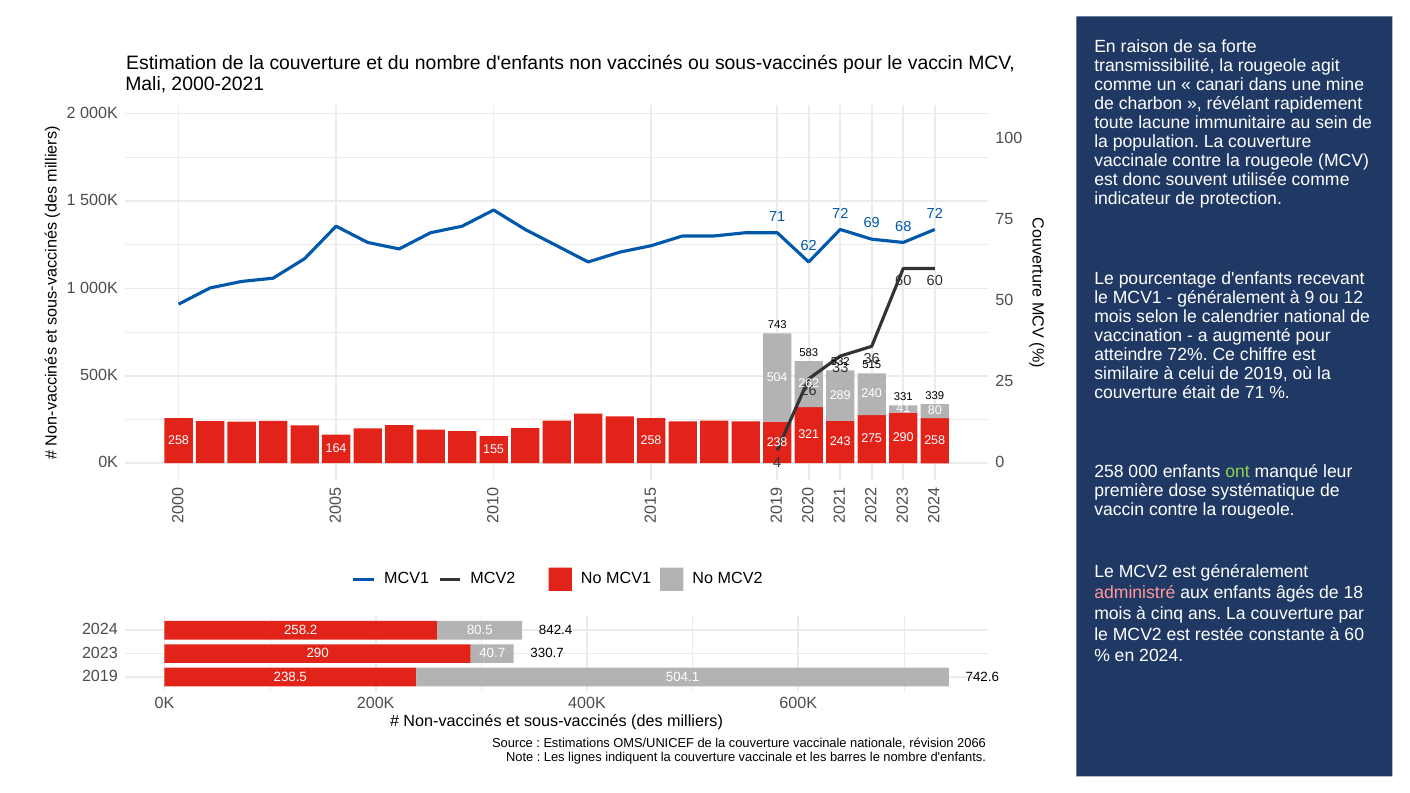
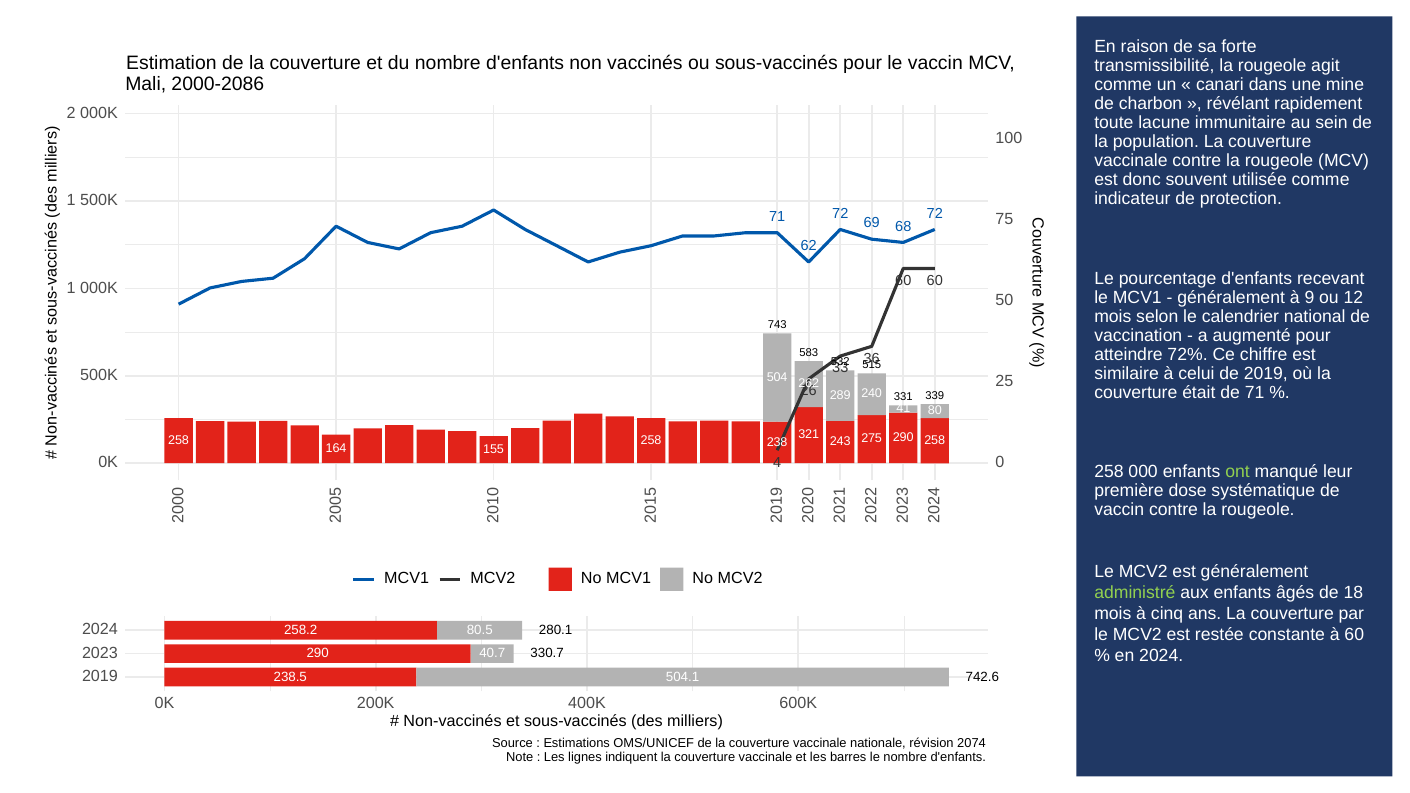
2000-2021: 2000-2021 -> 2000-2086
administré colour: pink -> light green
842.4: 842.4 -> 280.1
2066: 2066 -> 2074
